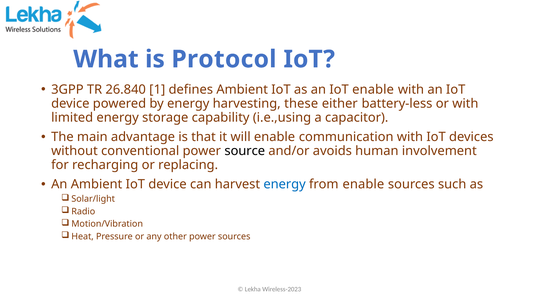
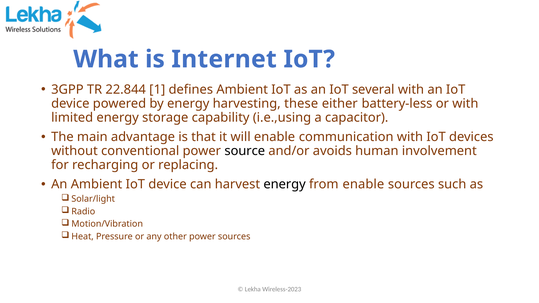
Protocol: Protocol -> Internet
26.840: 26.840 -> 22.844
IoT enable: enable -> several
energy at (285, 185) colour: blue -> black
